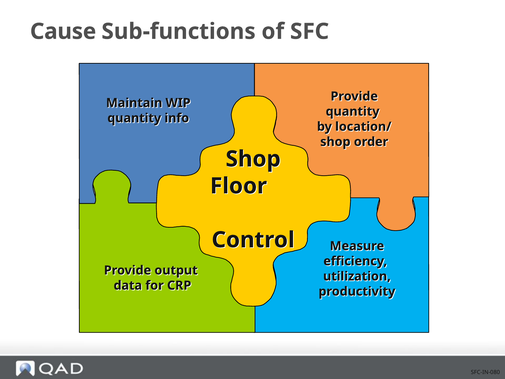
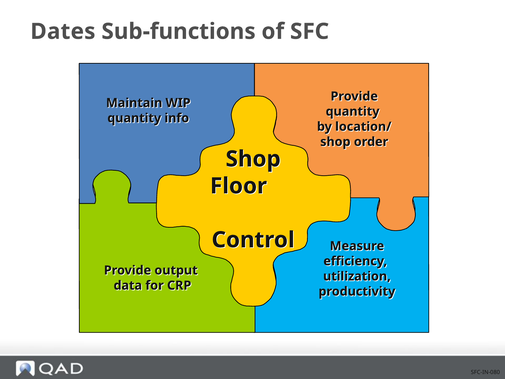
Cause: Cause -> Dates
